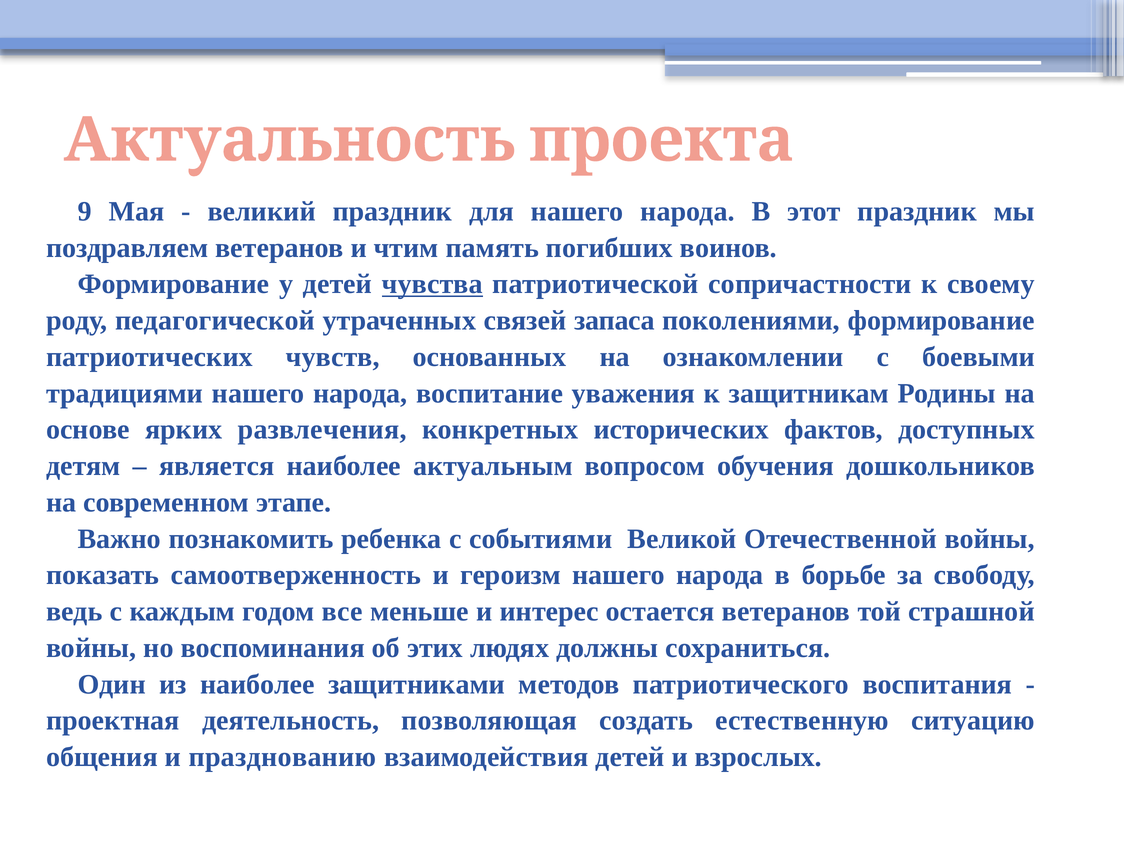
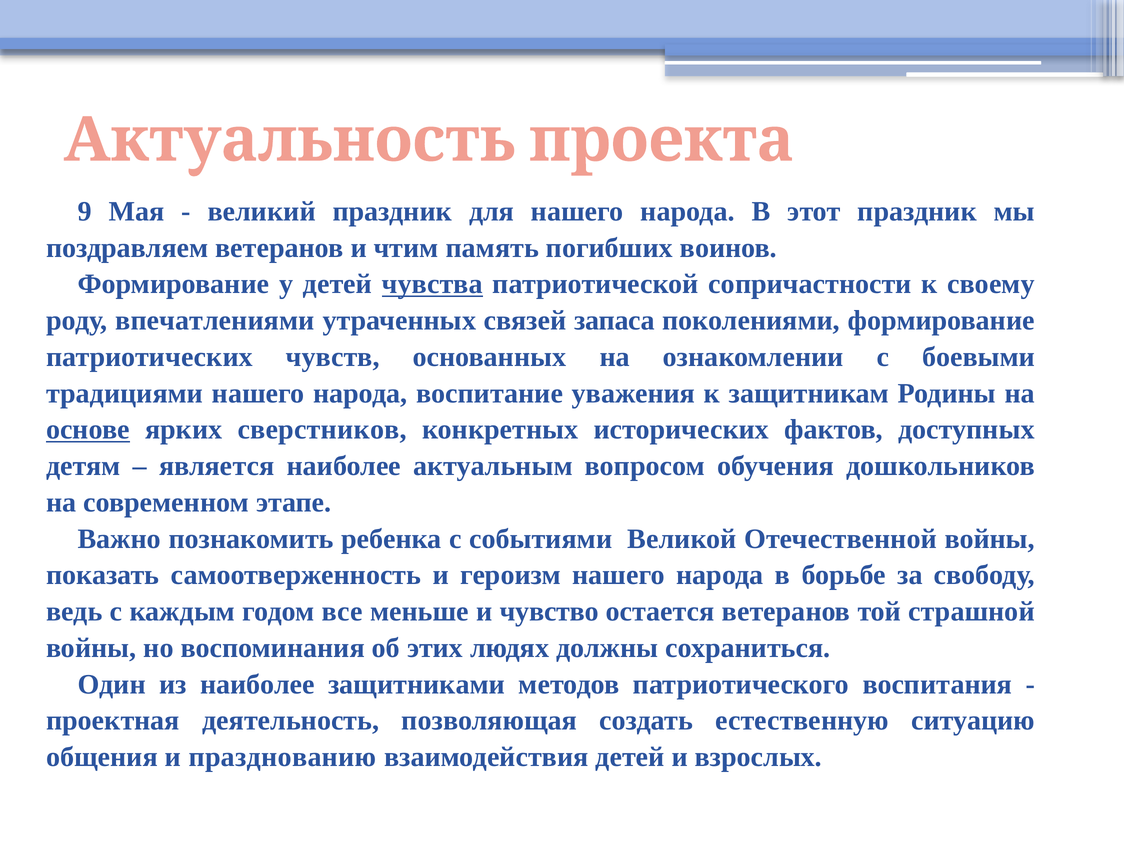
педагогической: педагогической -> впечатлениями
основе underline: none -> present
развлечения: развлечения -> сверстников
интерес: интерес -> чувство
